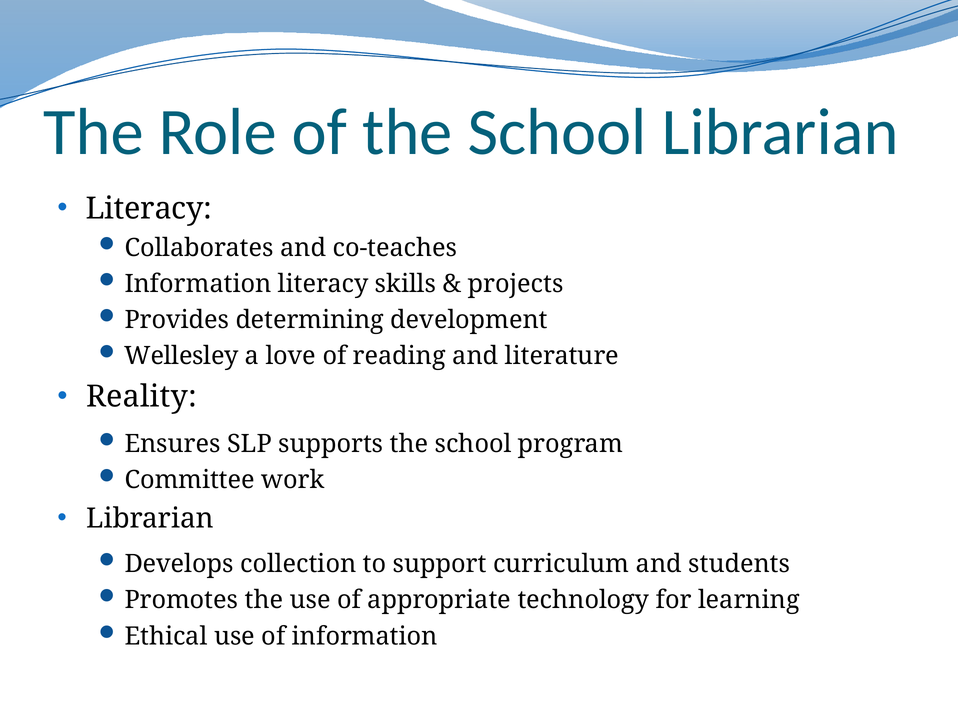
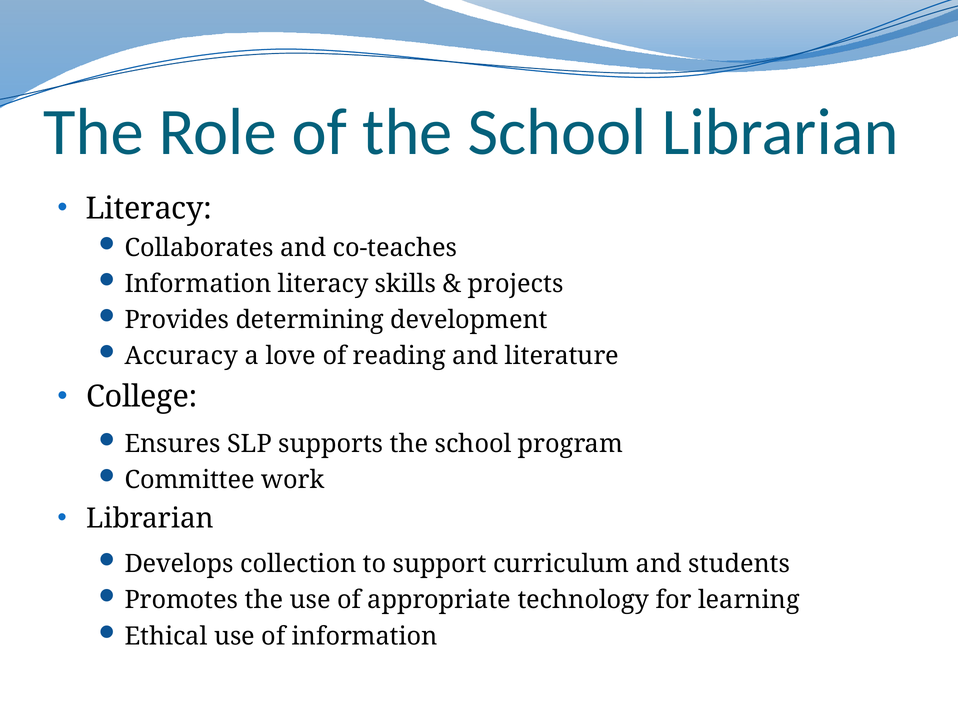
Wellesley: Wellesley -> Accuracy
Reality: Reality -> College
